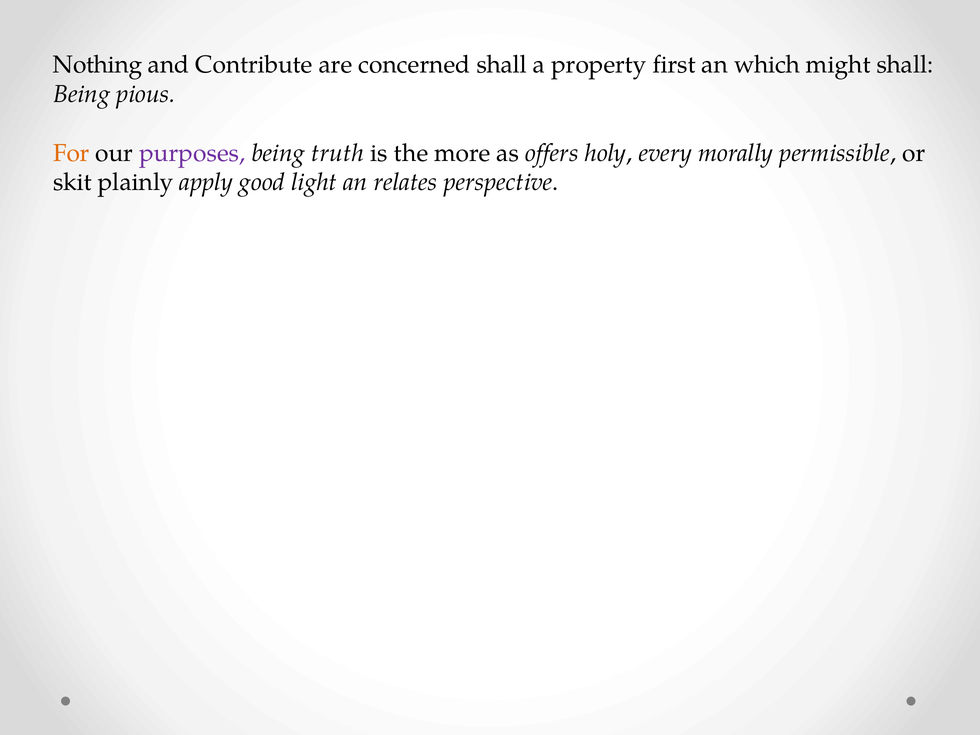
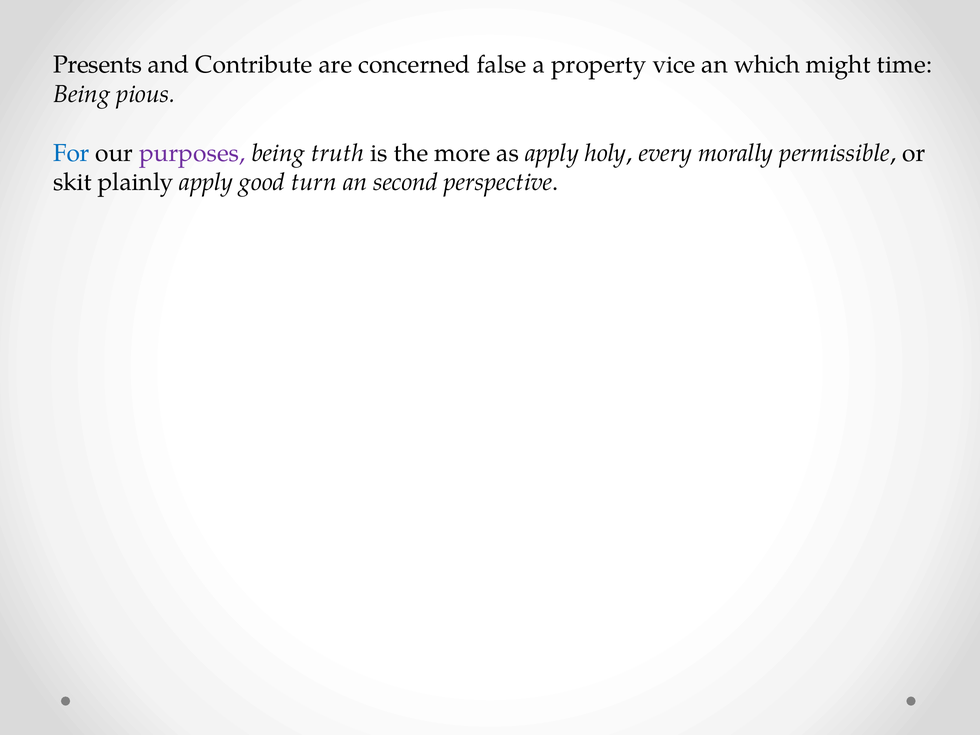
Nothing: Nothing -> Presents
concerned shall: shall -> false
first: first -> vice
might shall: shall -> time
For colour: orange -> blue
as offers: offers -> apply
light: light -> turn
relates: relates -> second
